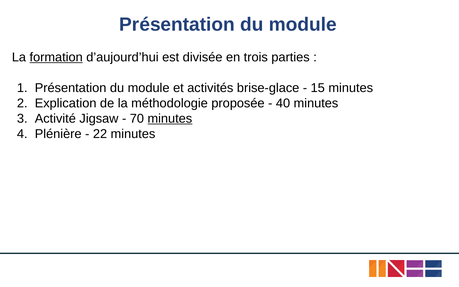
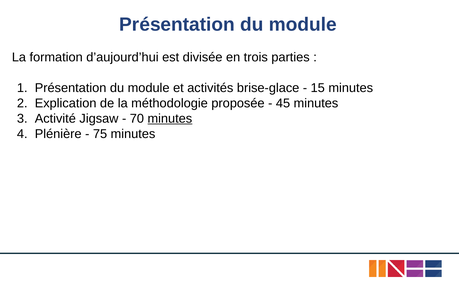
formation underline: present -> none
40: 40 -> 45
22: 22 -> 75
